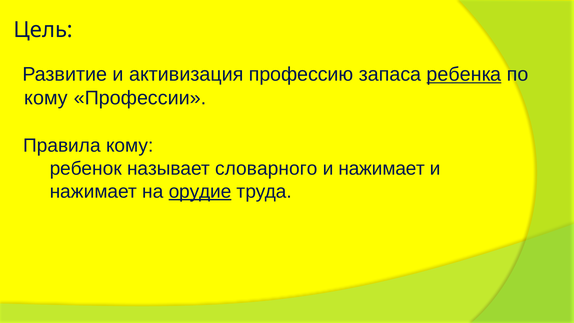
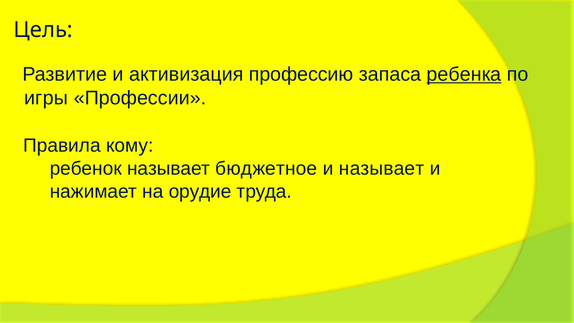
кому at (46, 98): кому -> игры
словарного: словарного -> бюджетное
нажимает at (382, 168): нажимает -> называет
орудие underline: present -> none
